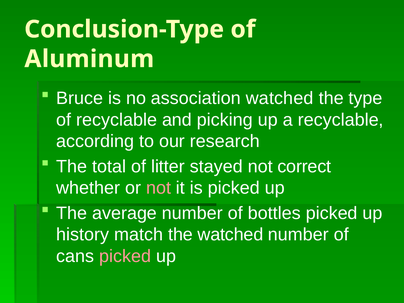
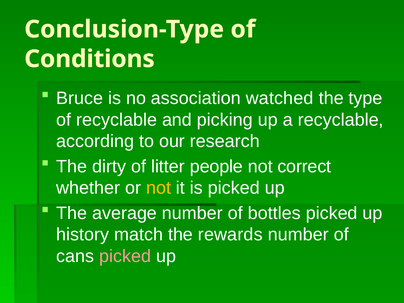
Aluminum: Aluminum -> Conditions
total: total -> dirty
stayed: stayed -> people
not at (159, 188) colour: pink -> yellow
the watched: watched -> rewards
